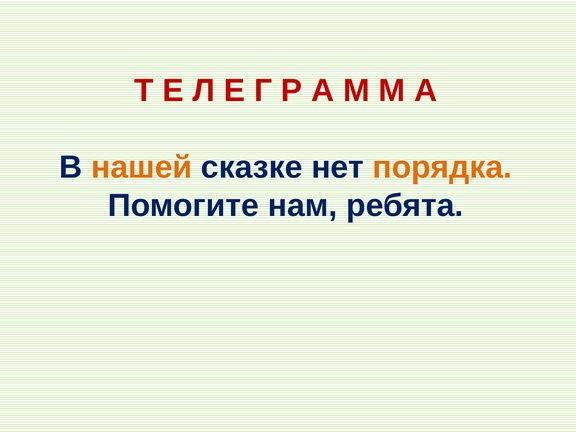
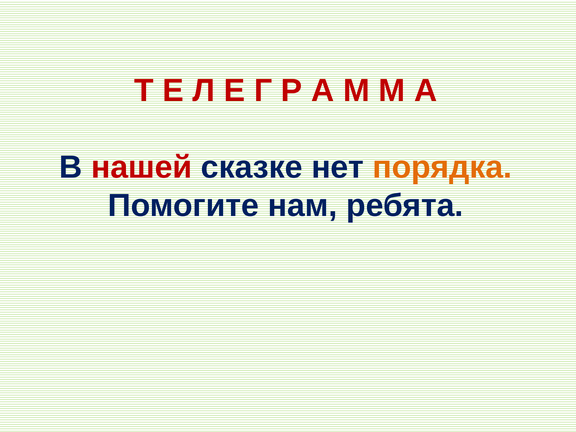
нашей colour: orange -> red
